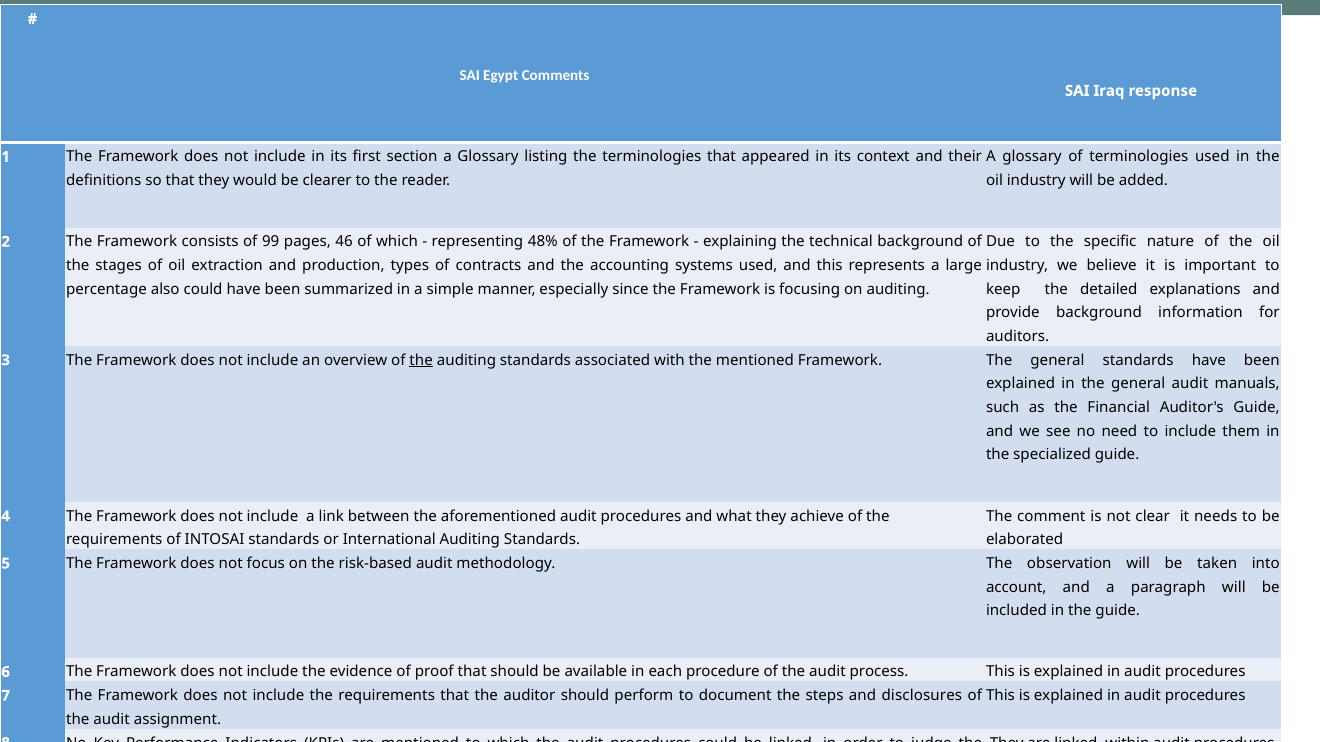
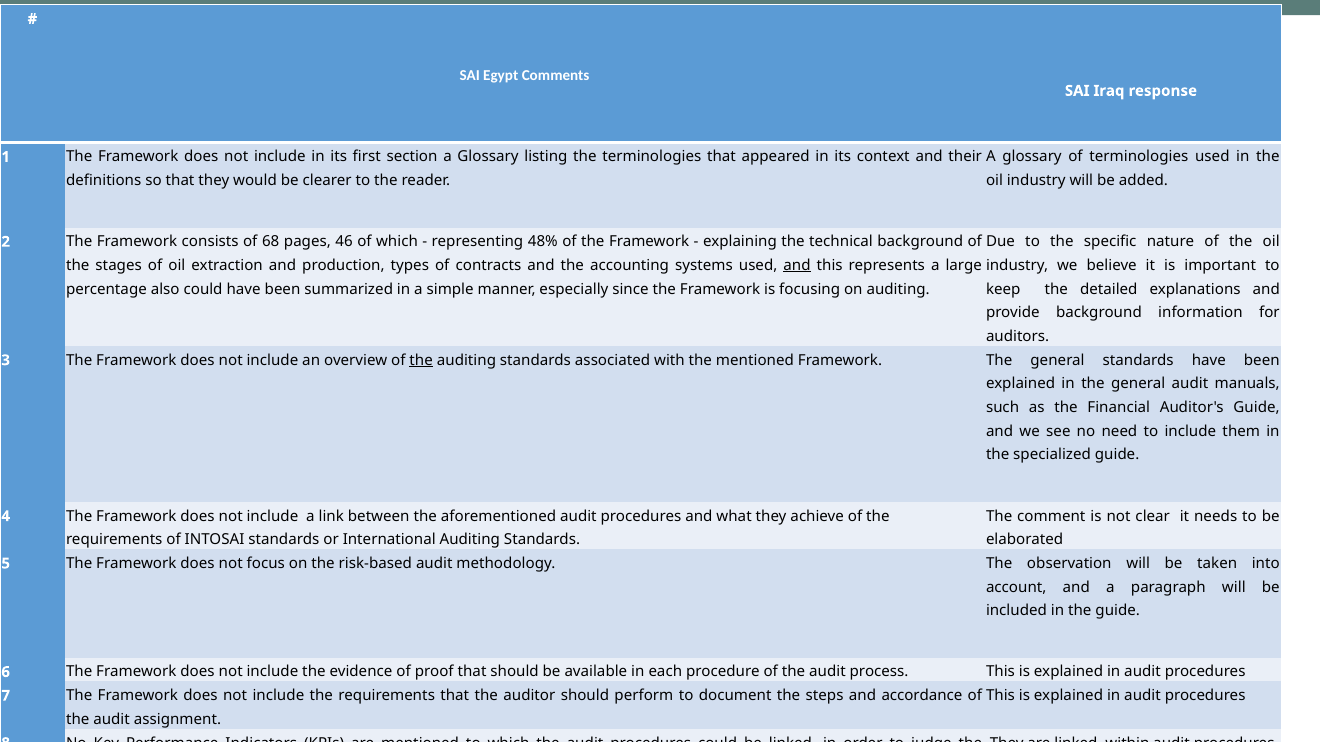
99: 99 -> 68
and at (797, 266) underline: none -> present
and disclosures: disclosures -> accordance
